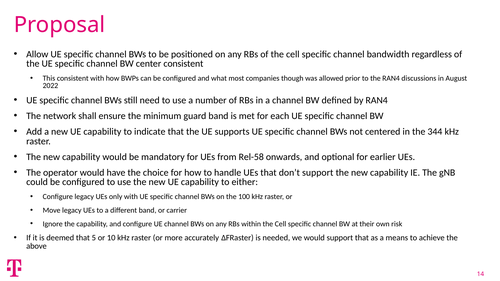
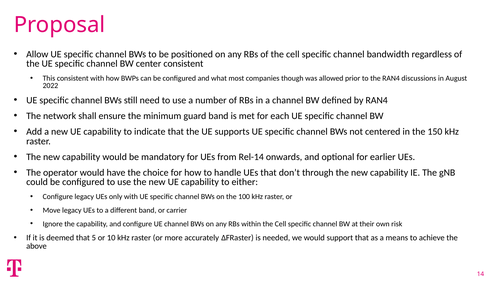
344: 344 -> 150
Rel-58: Rel-58 -> Rel-14
don’t support: support -> through
